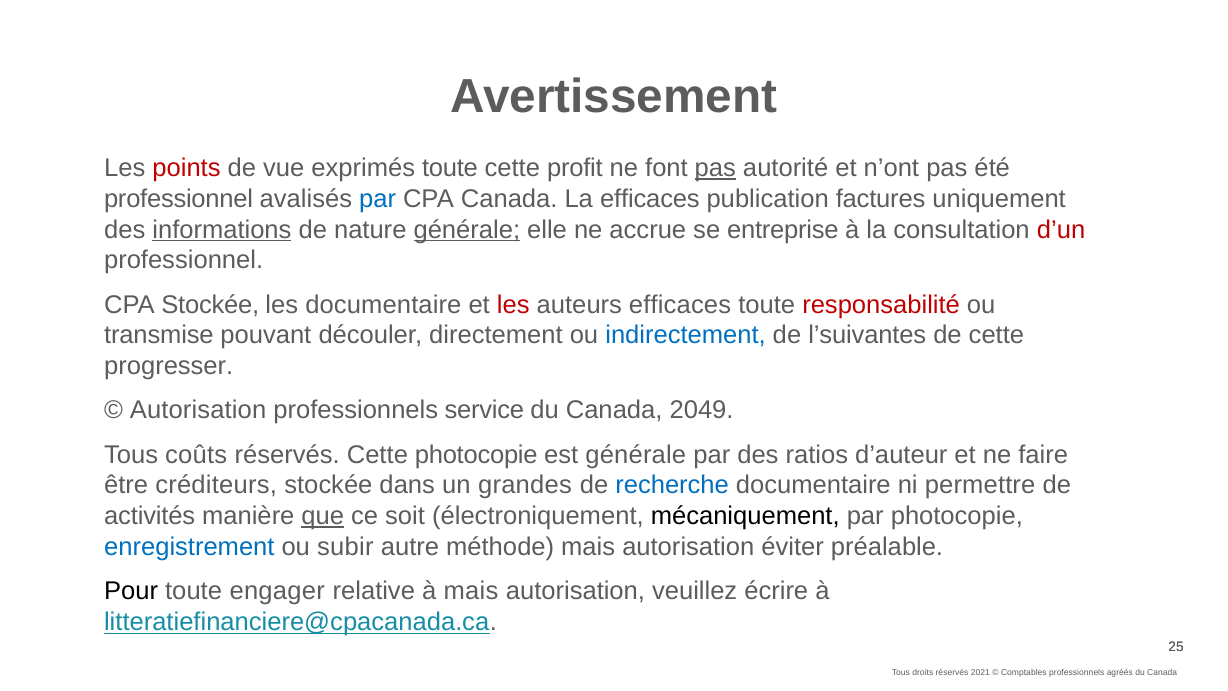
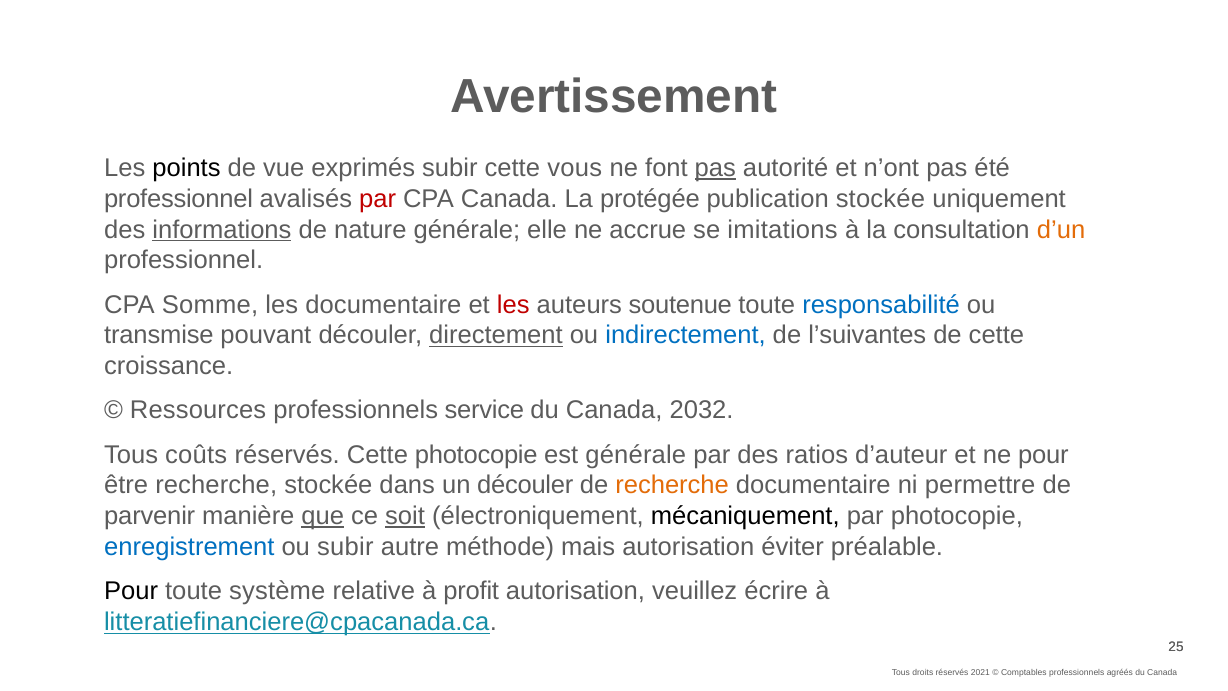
points colour: red -> black
exprimés toute: toute -> subir
profit: profit -> vous
par at (378, 199) colour: blue -> red
La efficaces: efficaces -> protégée
publication factures: factures -> stockée
générale at (467, 230) underline: present -> none
entreprise: entreprise -> imitations
d’un colour: red -> orange
CPA Stockée: Stockée -> Somme
auteurs efficaces: efficaces -> soutenue
responsabilité colour: red -> blue
directement underline: none -> present
progresser: progresser -> croissance
Autorisation at (198, 410): Autorisation -> Ressources
2049: 2049 -> 2032
ne faire: faire -> pour
être créditeurs: créditeurs -> recherche
un grandes: grandes -> découler
recherche at (672, 485) colour: blue -> orange
activités: activités -> parvenir
soit underline: none -> present
engager: engager -> système
à mais: mais -> profit
